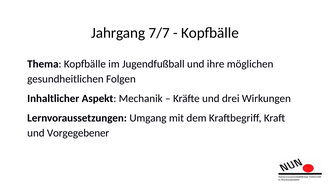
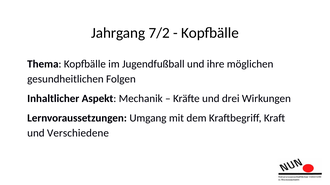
7/7: 7/7 -> 7/2
Vorgegebener: Vorgegebener -> Verschiedene
